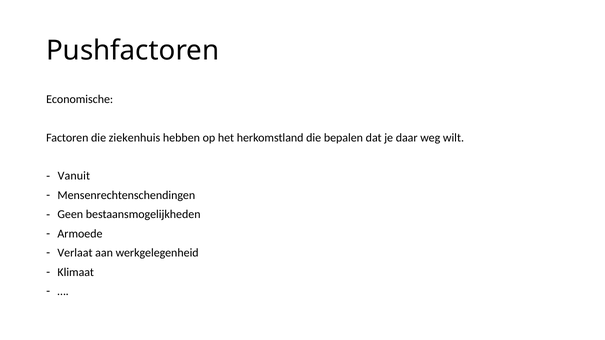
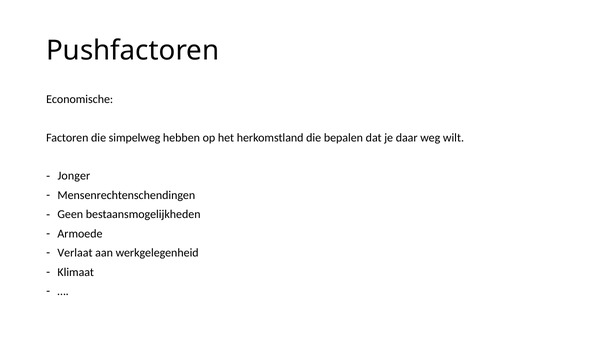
ziekenhuis: ziekenhuis -> simpelweg
Vanuit: Vanuit -> Jonger
